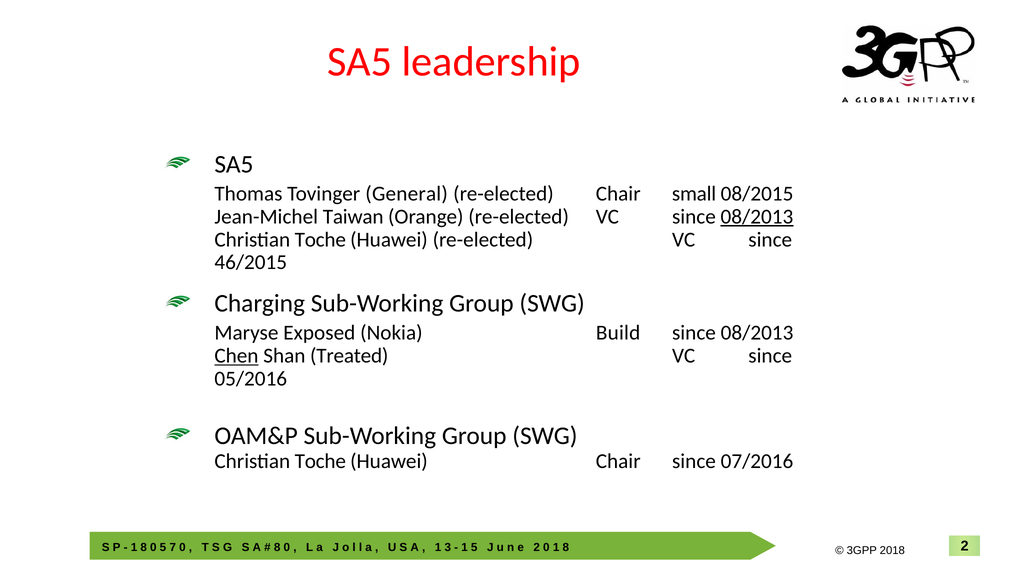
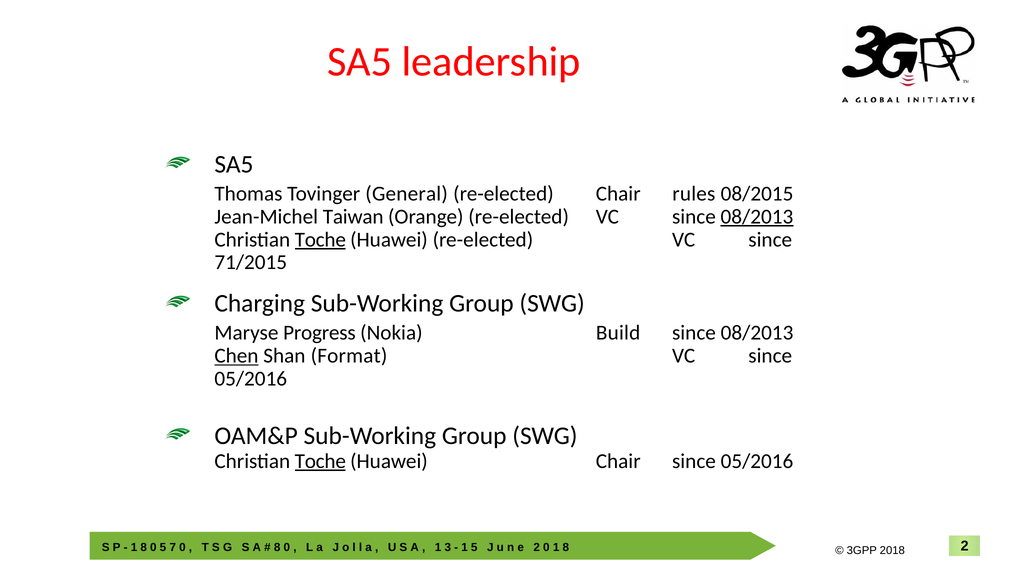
small: small -> rules
Toche at (320, 240) underline: none -> present
46/2015: 46/2015 -> 71/2015
Exposed: Exposed -> Progress
Treated: Treated -> Format
Toche at (320, 461) underline: none -> present
Chair since 07/2016: 07/2016 -> 05/2016
